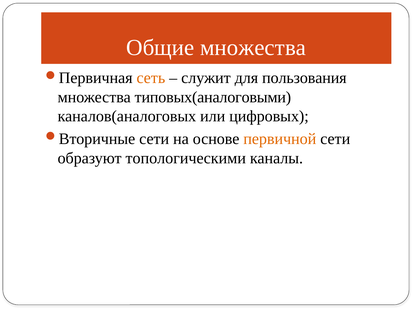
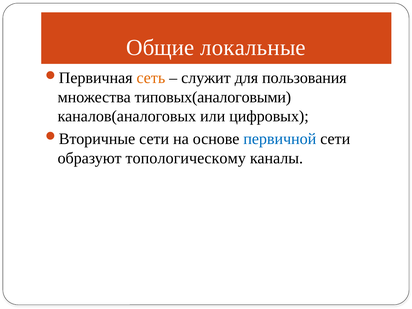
Общие множества: множества -> локальные
первичной colour: orange -> blue
топологическими: топологическими -> топологическому
